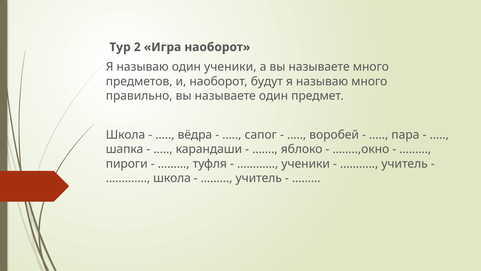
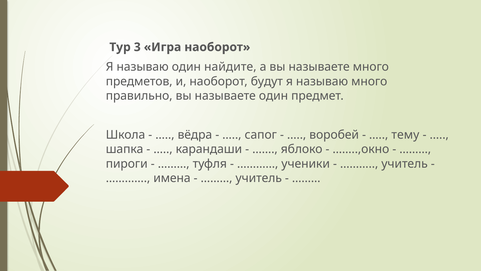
2: 2 -> 3
один ученики: ученики -> найдите
пара: пара -> тему
школа at (172, 178): школа -> имена
